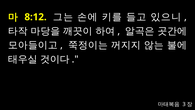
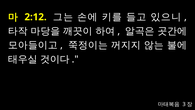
8:12: 8:12 -> 2:12
